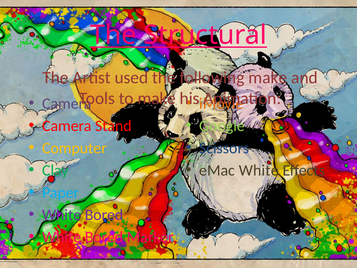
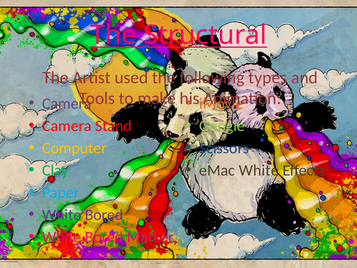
following make: make -> types
